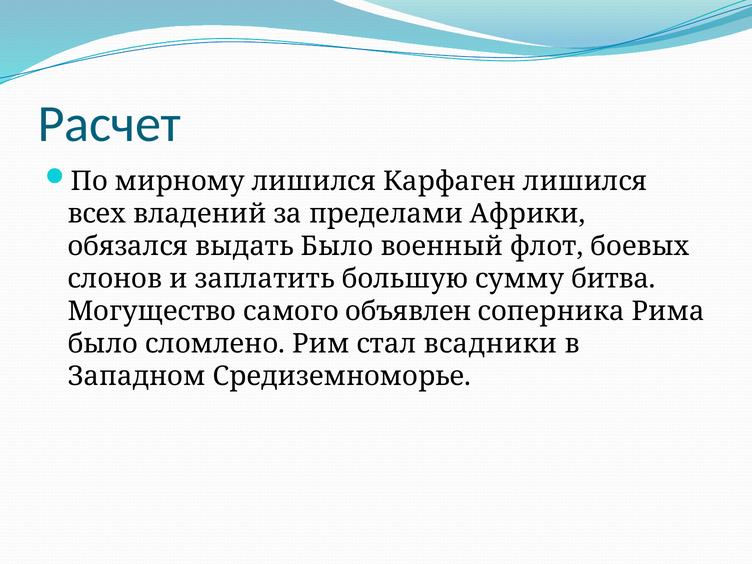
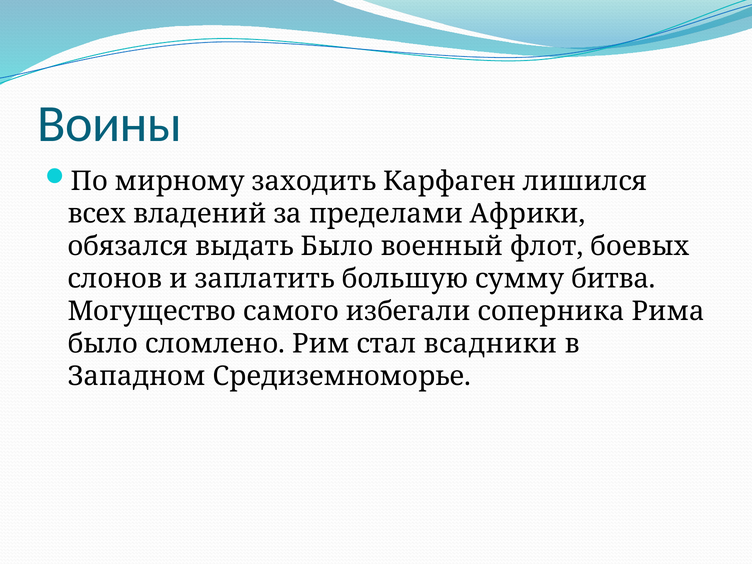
Расчет: Расчет -> Воины
мирному лишился: лишился -> заходить
объявлен: объявлен -> избегали
